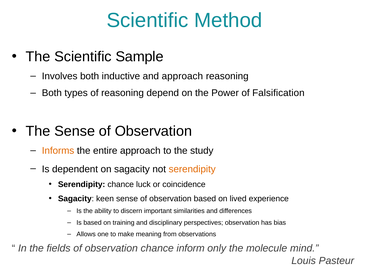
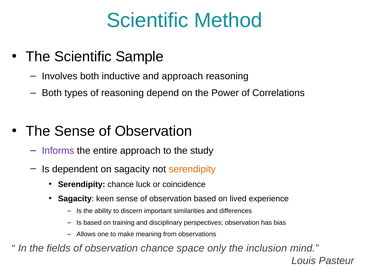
Falsification: Falsification -> Correlations
Informs colour: orange -> purple
inform: inform -> space
molecule: molecule -> inclusion
